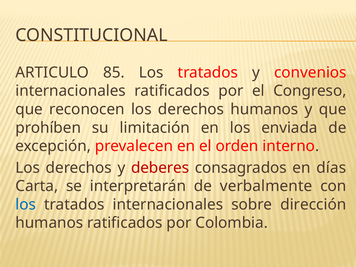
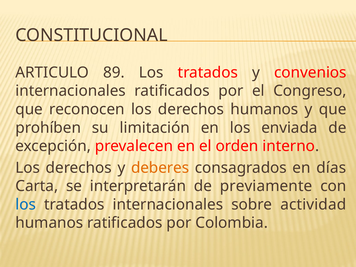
85: 85 -> 89
deberes colour: red -> orange
verbalmente: verbalmente -> previamente
dirección: dirección -> actividad
